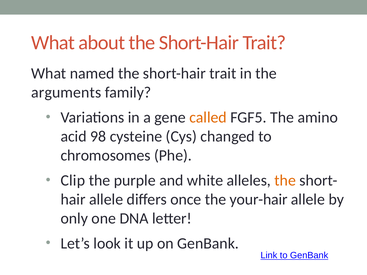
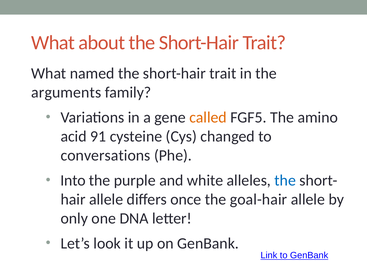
98: 98 -> 91
chromosomes: chromosomes -> conversations
Clip: Clip -> Into
the at (285, 181) colour: orange -> blue
your-hair: your-hair -> goal-hair
